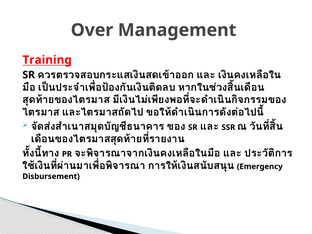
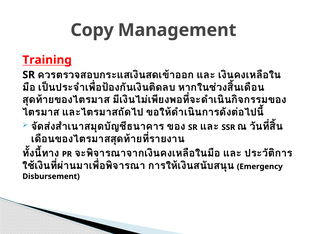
Over: Over -> Copy
